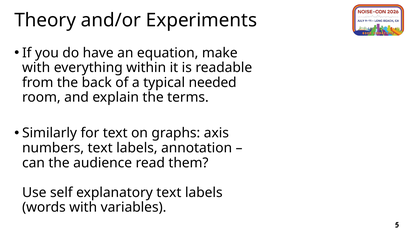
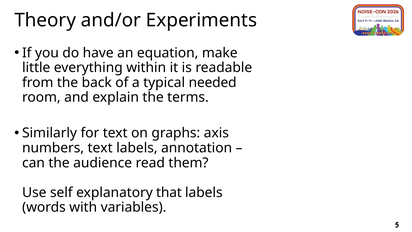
with at (36, 68): with -> little
explanatory text: text -> that
